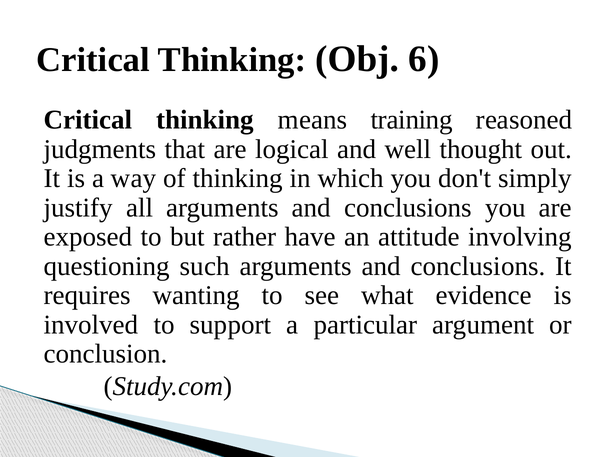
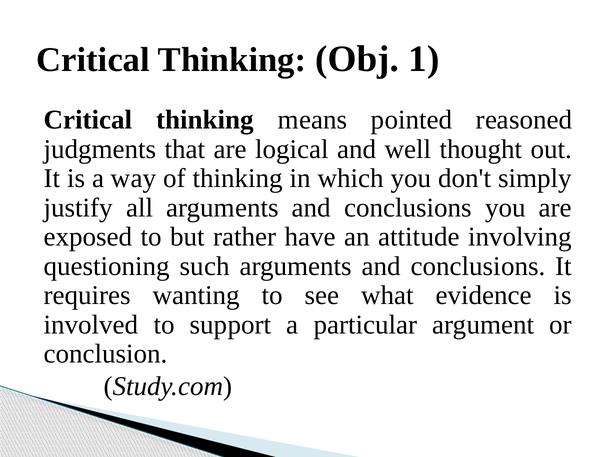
6: 6 -> 1
training: training -> pointed
